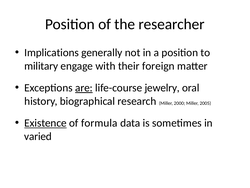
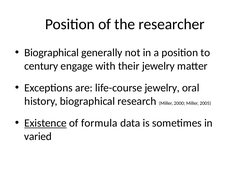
Implications at (52, 52): Implications -> Biographical
military: military -> century
their foreign: foreign -> jewelry
are underline: present -> none
